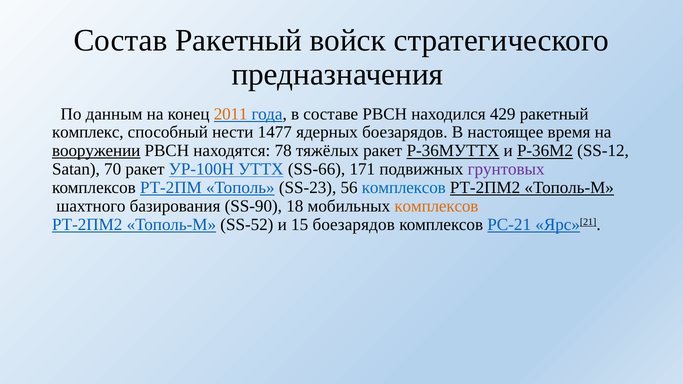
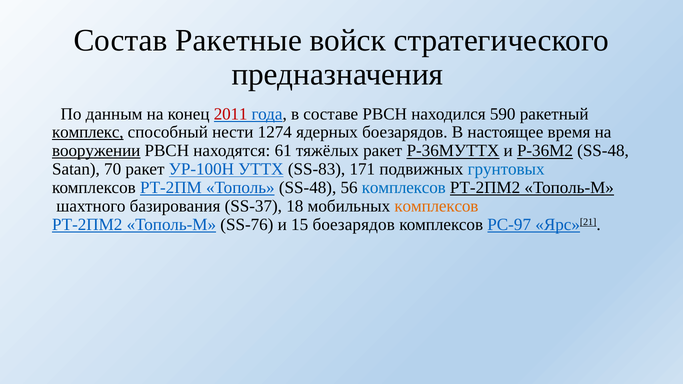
Состав Ракетный: Ракетный -> Ракетные
2011 colour: orange -> red
429: 429 -> 590
комплекс underline: none -> present
1477: 1477 -> 1274
78: 78 -> 61
Р-36М2 SS-12: SS-12 -> SS-48
SS-66: SS-66 -> SS-83
грунтовых colour: purple -> blue
Тополь SS-23: SS-23 -> SS-48
SS-90: SS-90 -> SS-37
SS-52: SS-52 -> SS-76
РС-21: РС-21 -> РС-97
